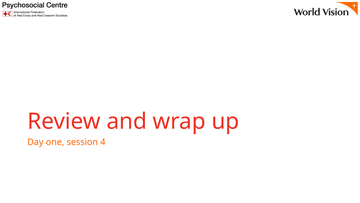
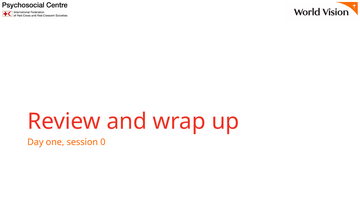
4: 4 -> 0
